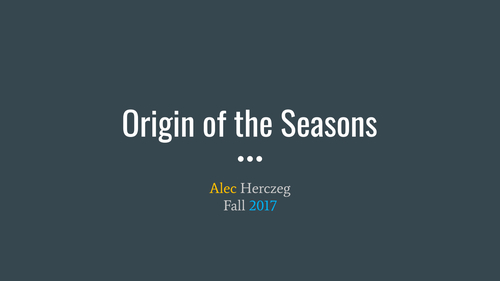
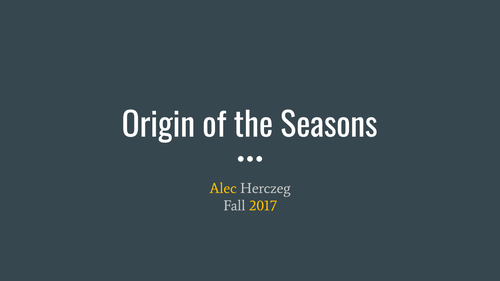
2017 colour: light blue -> yellow
